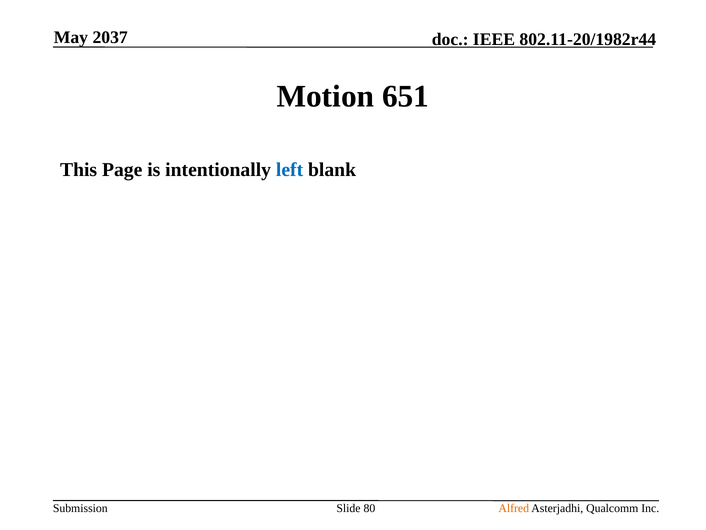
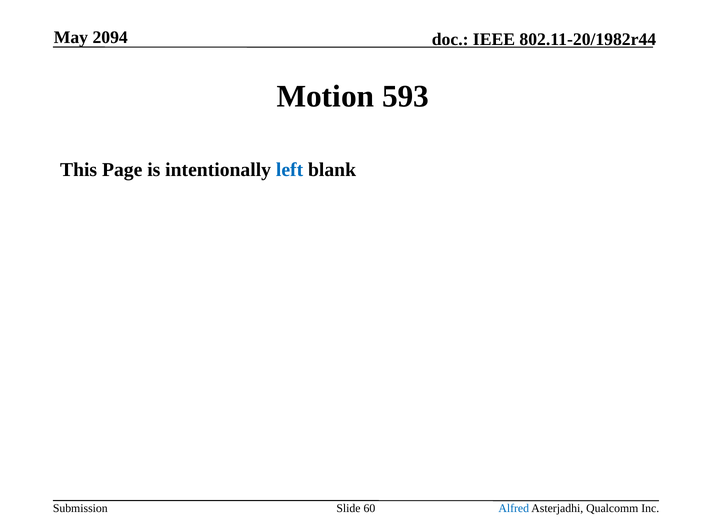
2037: 2037 -> 2094
651: 651 -> 593
80: 80 -> 60
Alfred colour: orange -> blue
